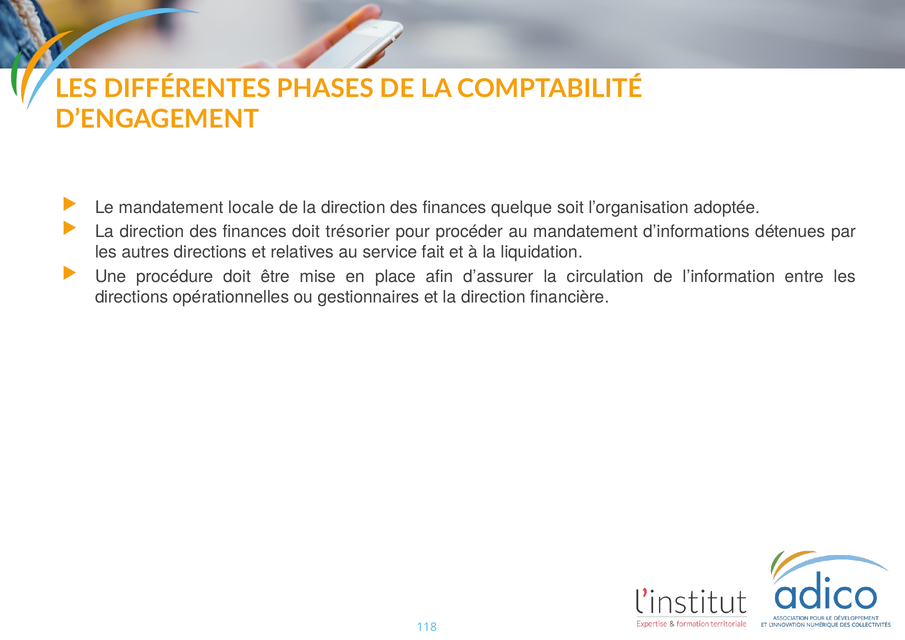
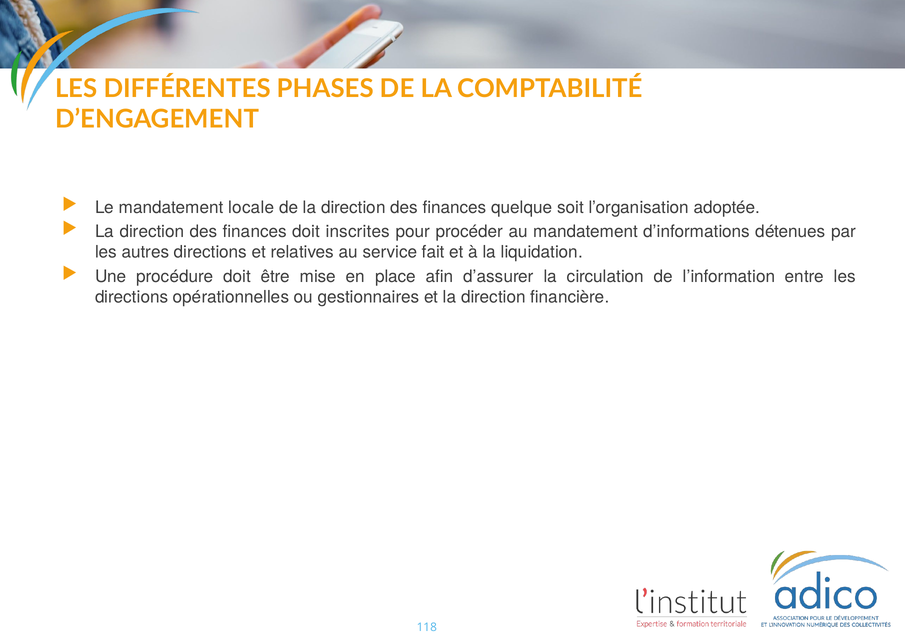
trésorier: trésorier -> inscrites
